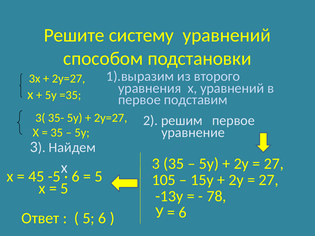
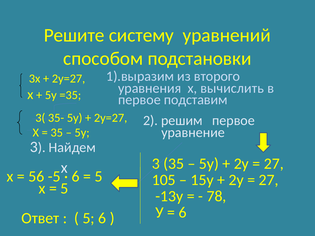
х уравнений: уравнений -> вычислить
45: 45 -> 56
